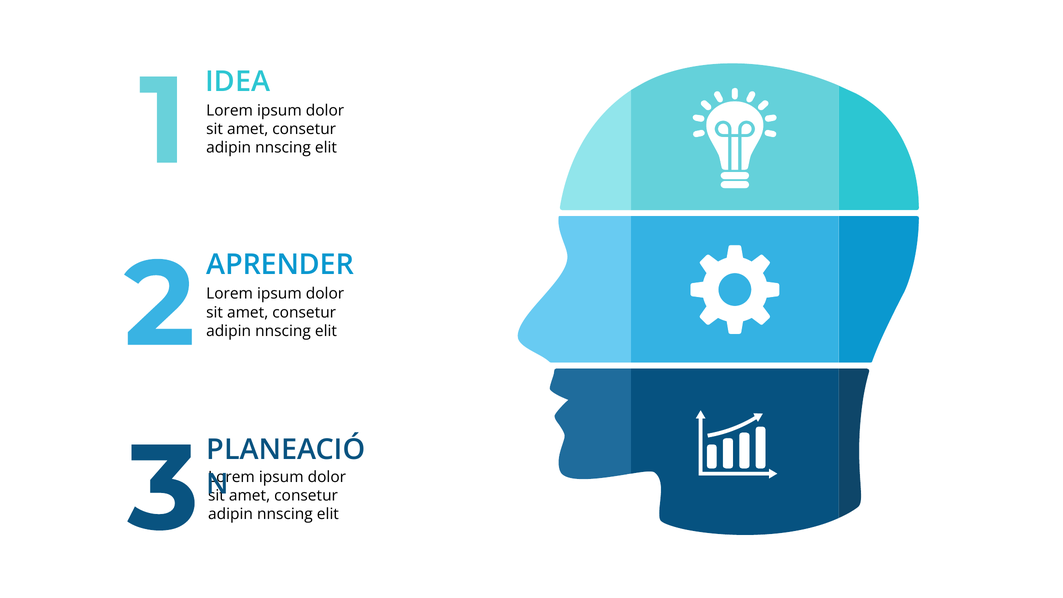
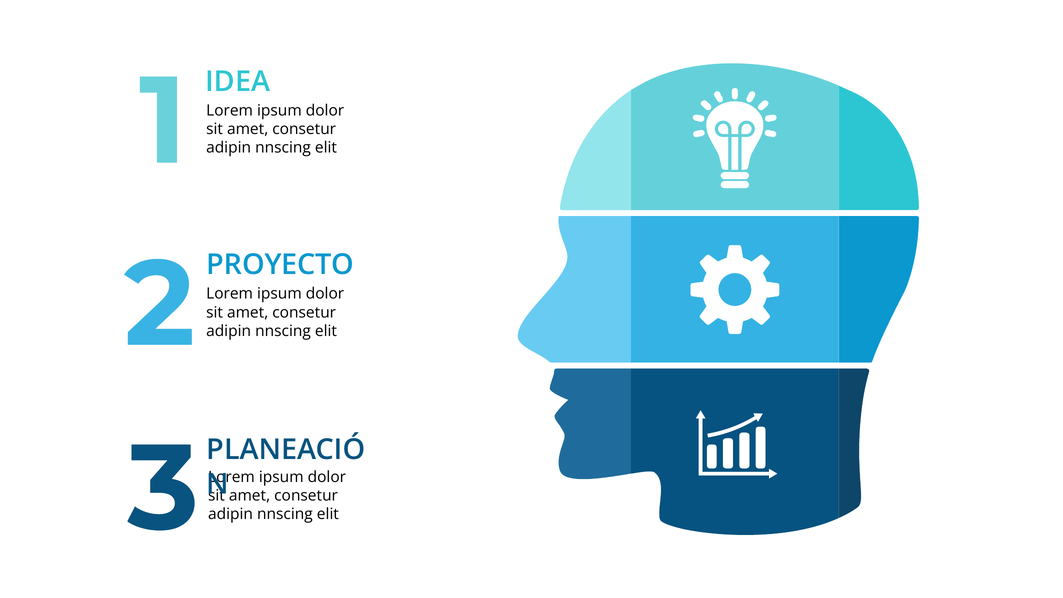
APRENDER: APRENDER -> PROYECTO
